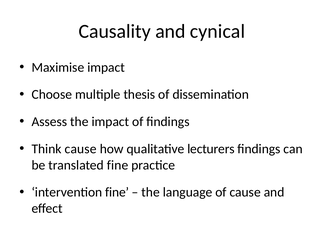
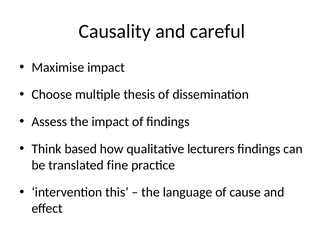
cynical: cynical -> careful
Think cause: cause -> based
intervention fine: fine -> this
